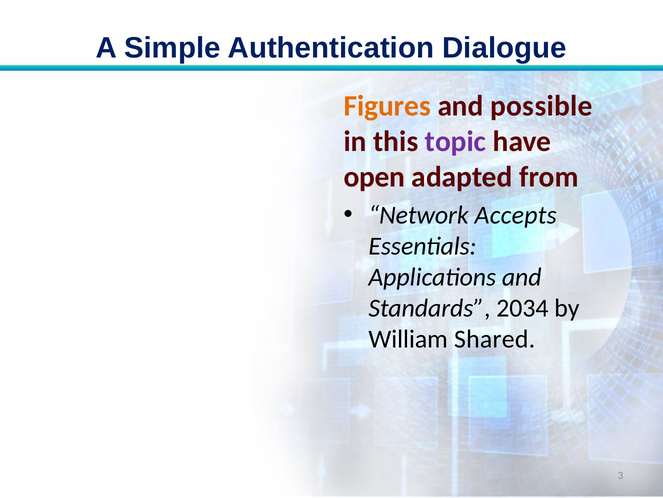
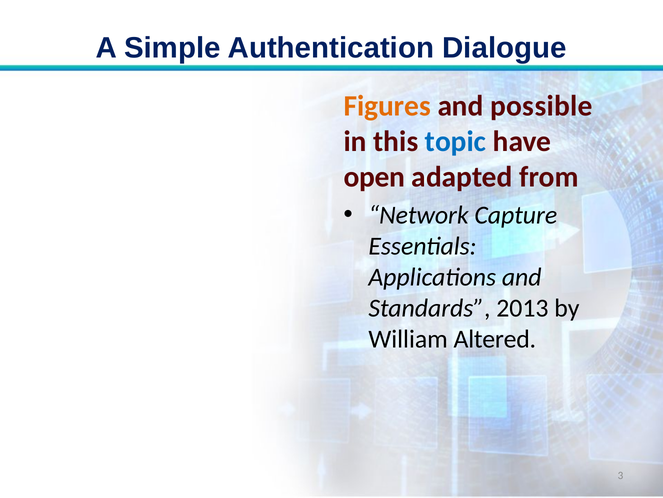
topic colour: purple -> blue
Accepts: Accepts -> Capture
2034: 2034 -> 2013
Shared: Shared -> Altered
